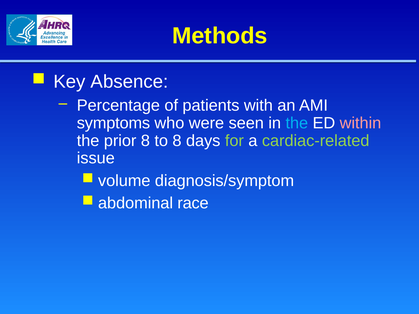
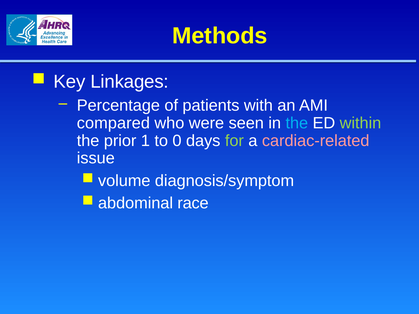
Absence: Absence -> Linkages
symptoms: symptoms -> compared
within colour: pink -> light green
prior 8: 8 -> 1
to 8: 8 -> 0
cardiac-related colour: light green -> pink
